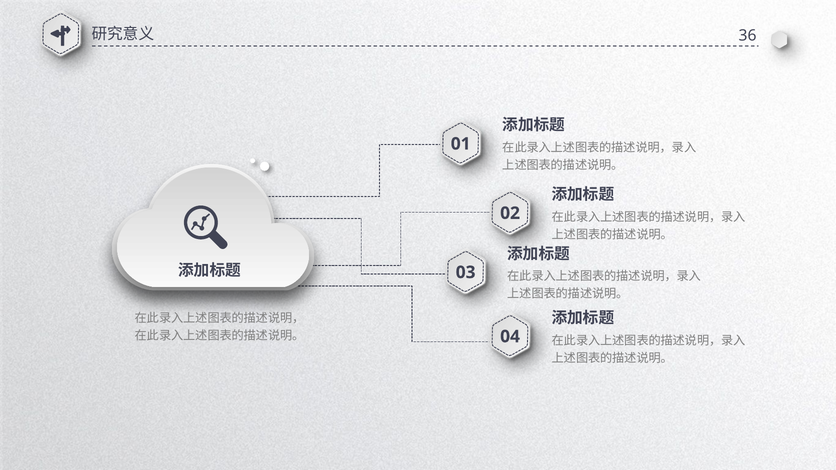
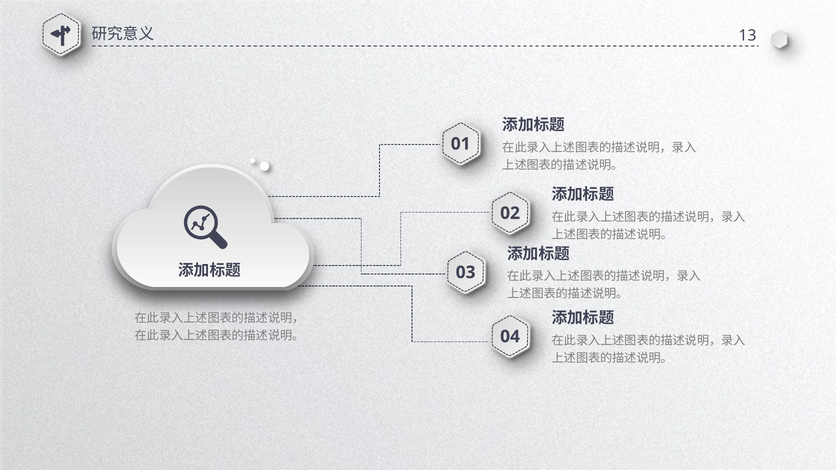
36: 36 -> 13
